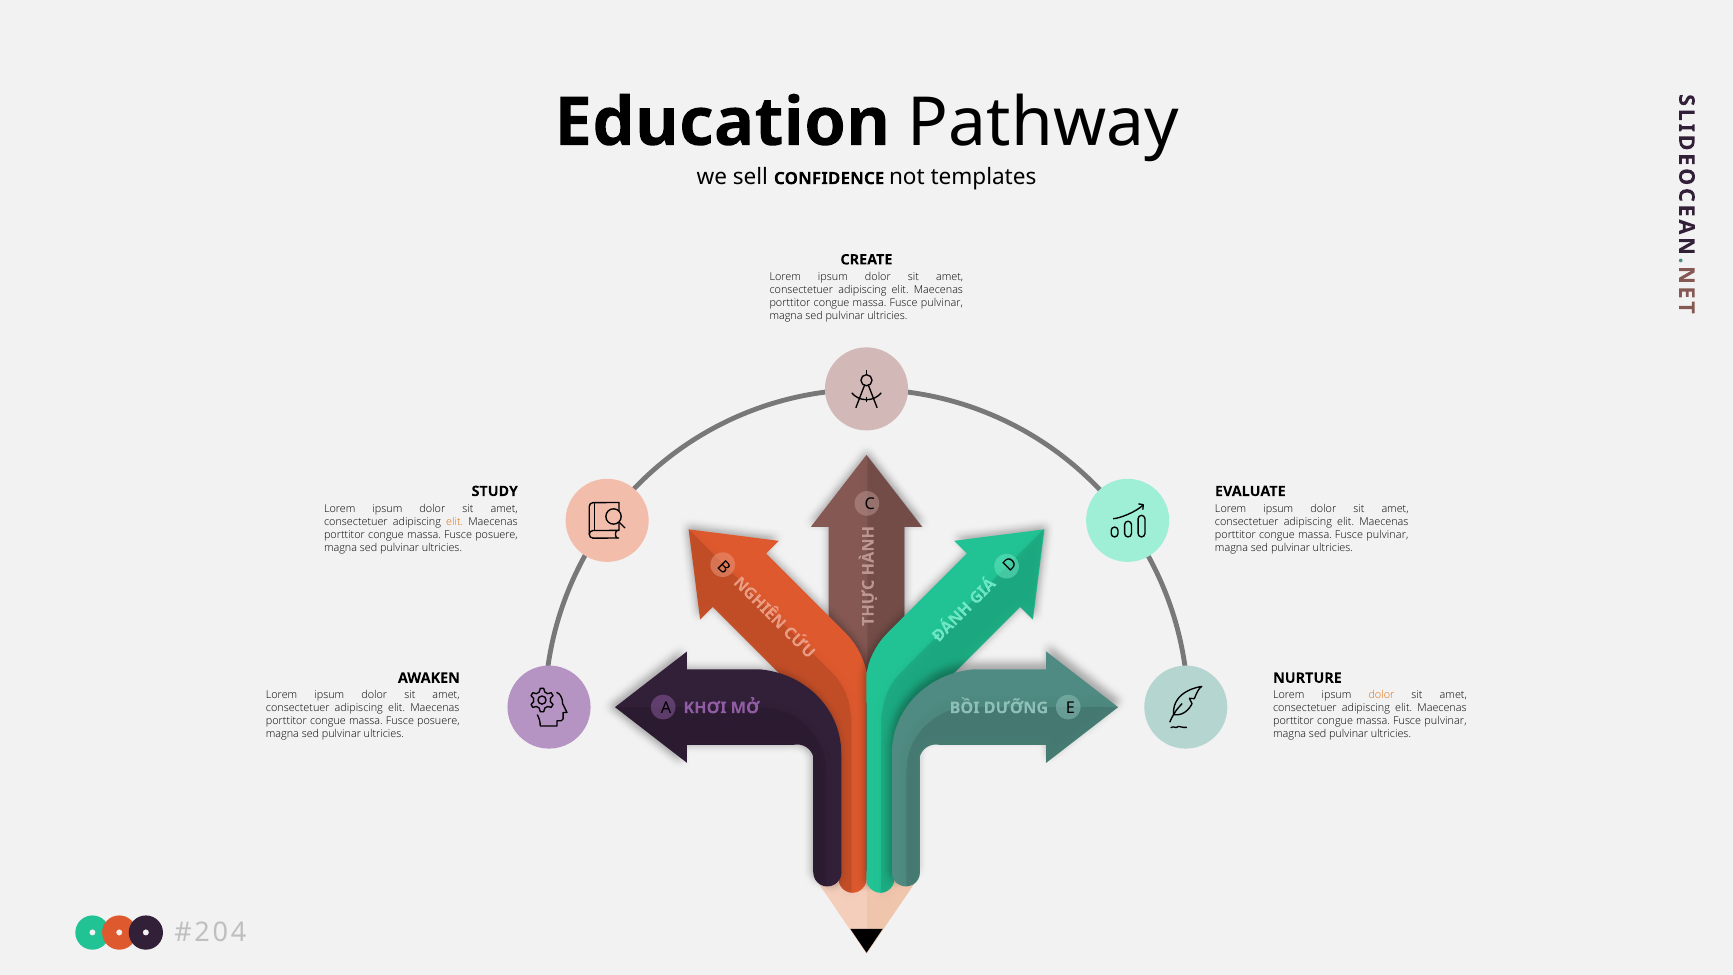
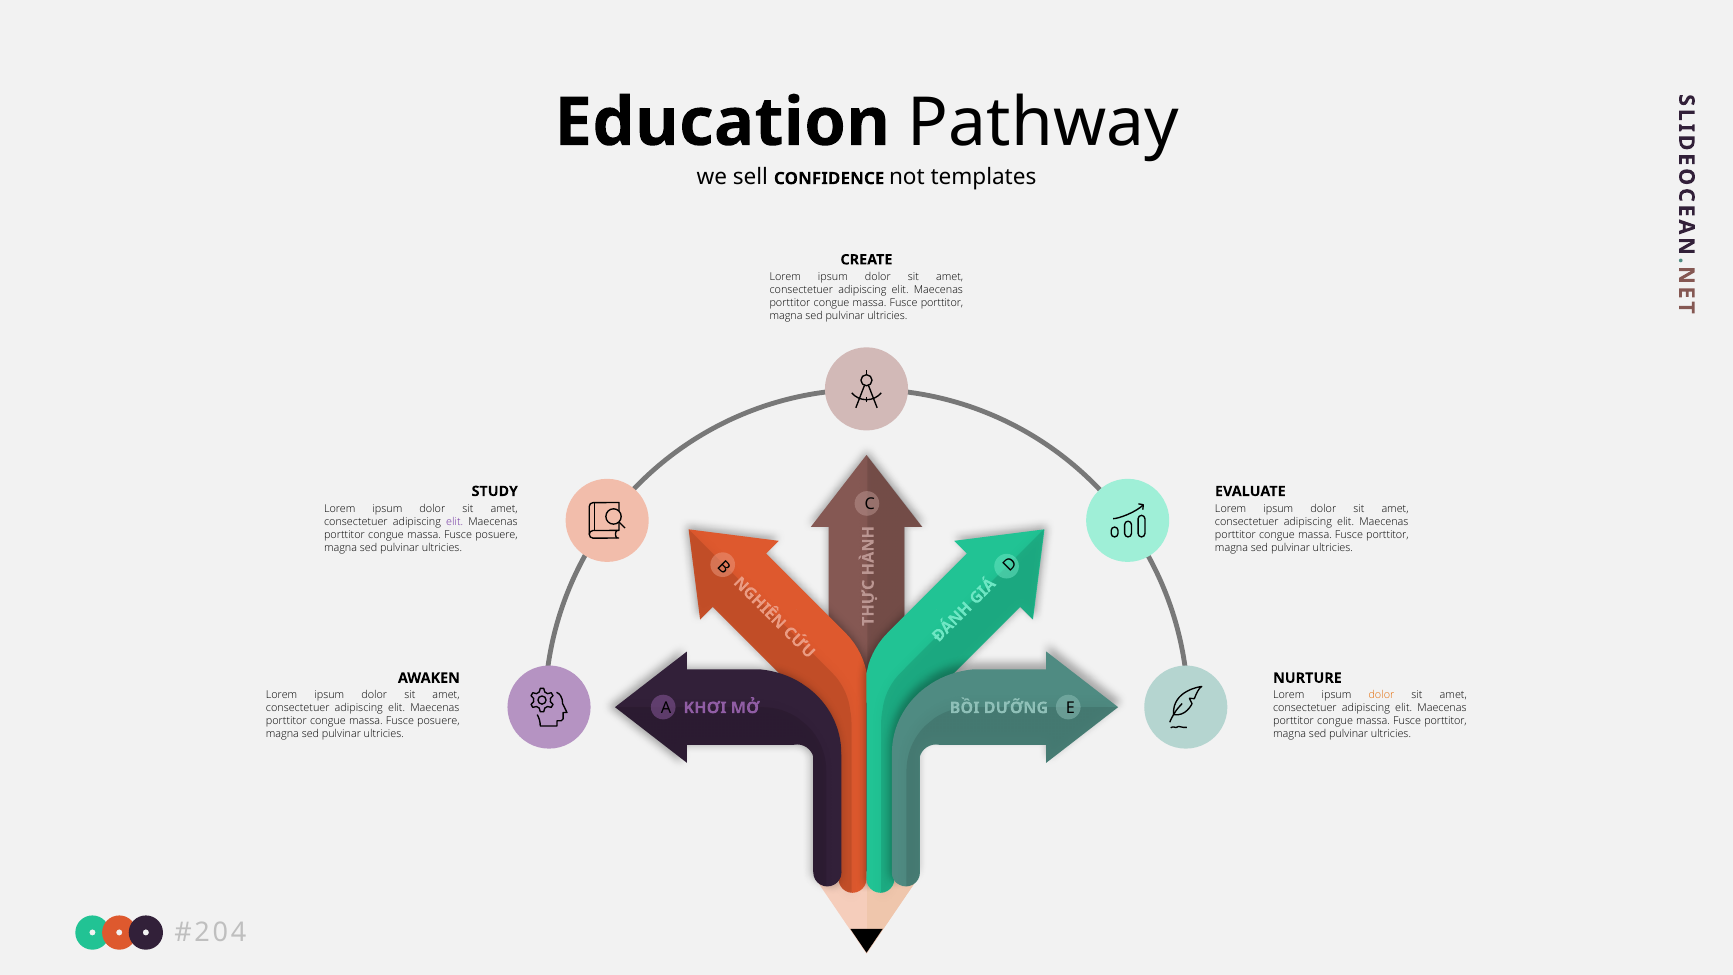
pulvinar at (942, 303): pulvinar -> porttitor
elit at (455, 521) colour: orange -> purple
pulvinar at (1387, 534): pulvinar -> porttitor
pulvinar at (1445, 721): pulvinar -> porttitor
